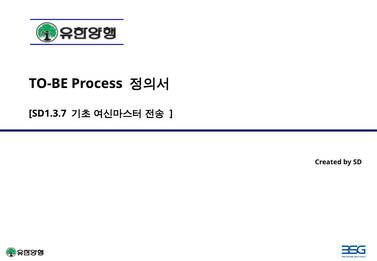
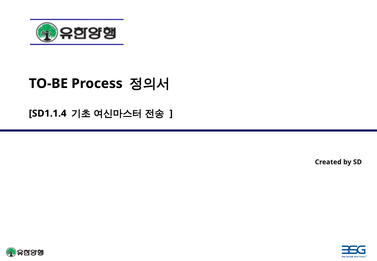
SD1.3.7: SD1.3.7 -> SD1.1.4
